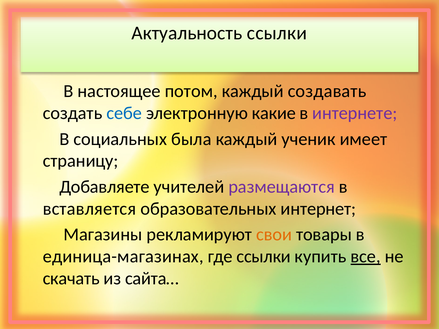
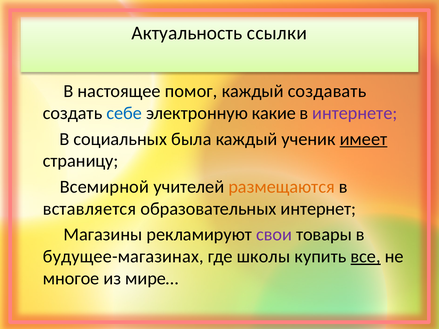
потом: потом -> помог
имеет underline: none -> present
Добавляете: Добавляете -> Всемирной
размещаются colour: purple -> orange
свои colour: orange -> purple
единица-магазинах: единица-магазинах -> будущее-магазинах
где ссылки: ссылки -> школы
скачать: скачать -> многое
сайта…: сайта… -> мире…
